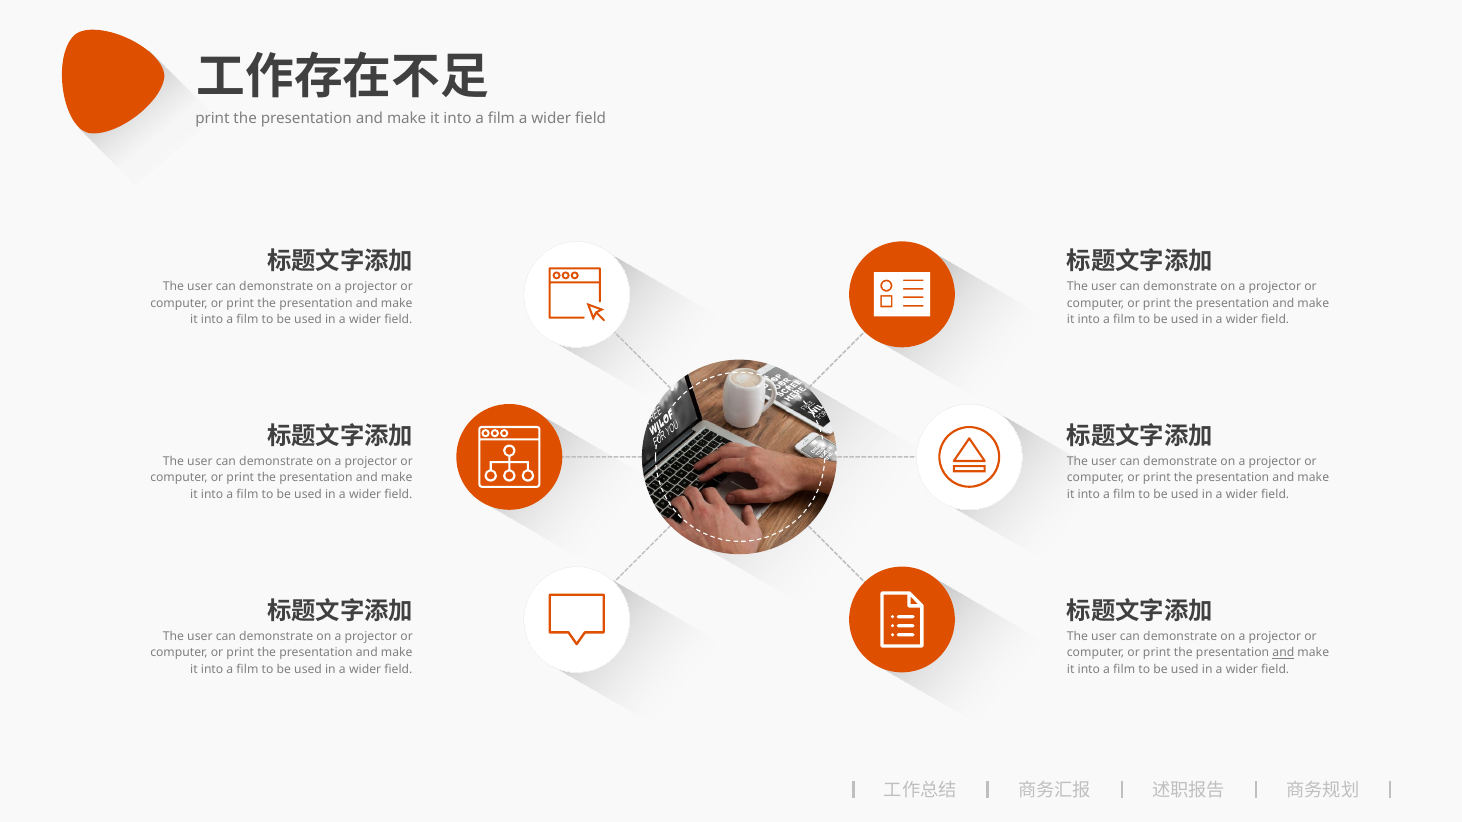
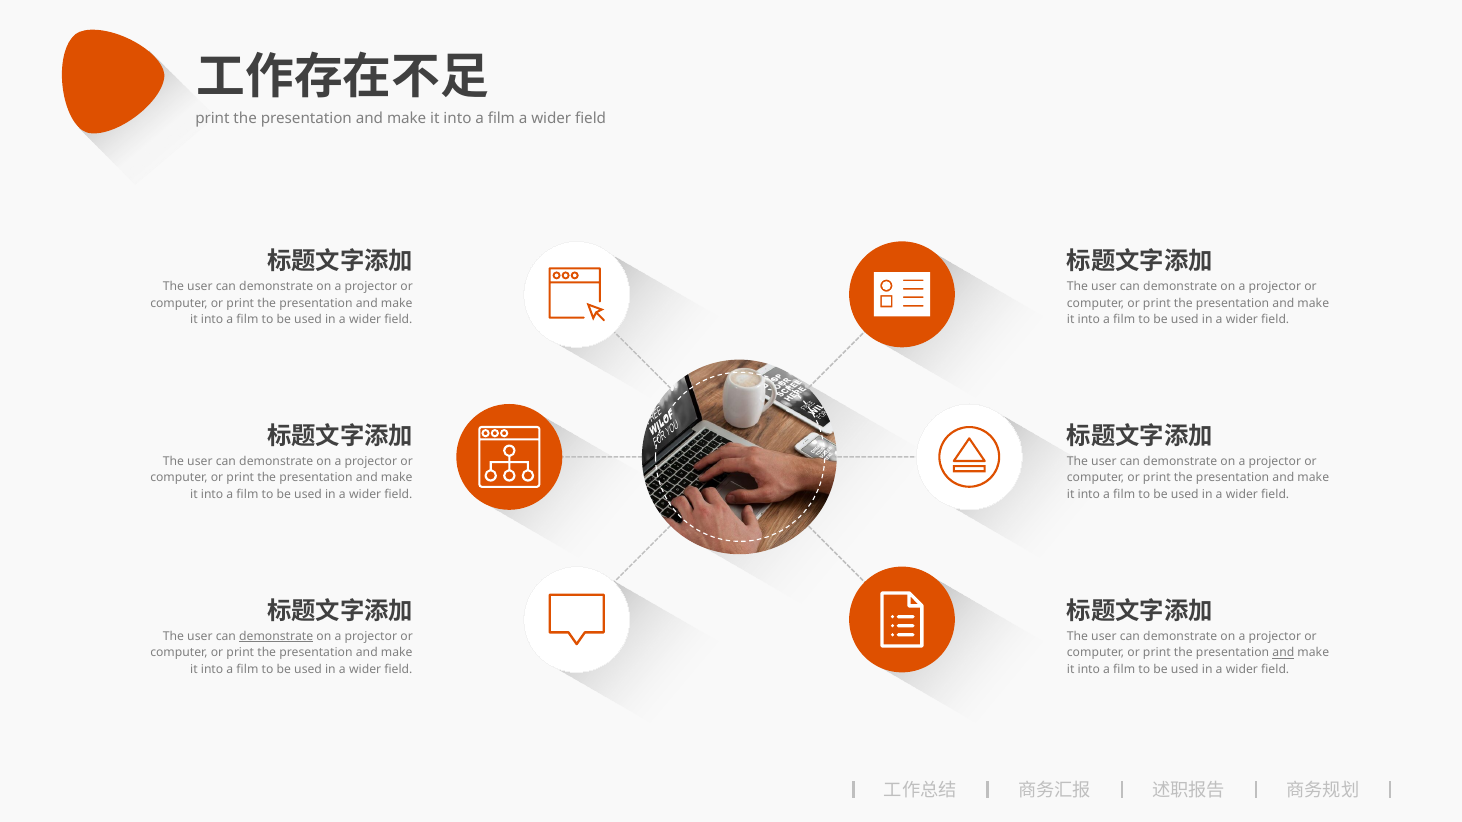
demonstrate at (276, 637) underline: none -> present
